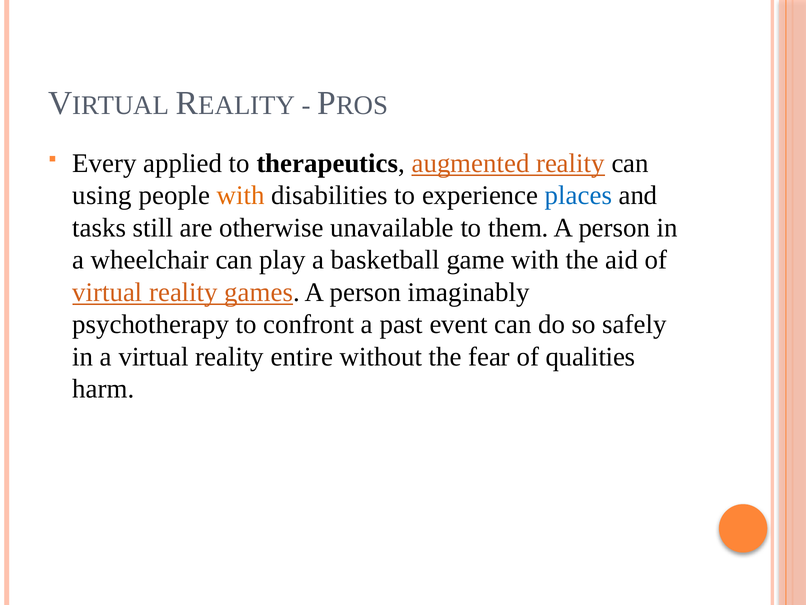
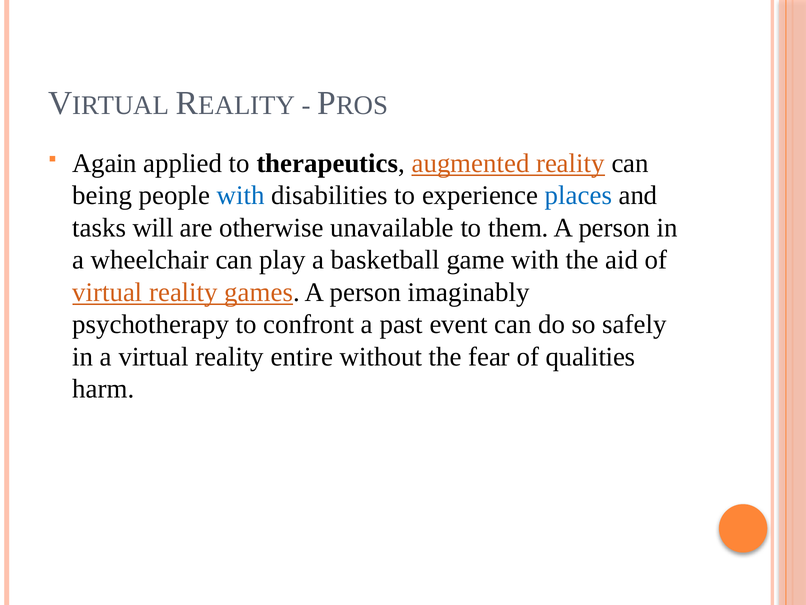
Every: Every -> Again
using: using -> being
with at (241, 195) colour: orange -> blue
still: still -> will
